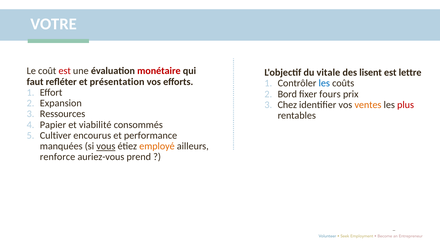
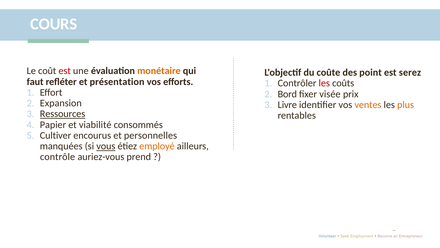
VOTRE: VOTRE -> COURS
monétaire colour: red -> orange
vitale: vitale -> coûte
lisent: lisent -> point
lettre: lettre -> serez
les at (324, 83) colour: blue -> red
fours: fours -> visée
Chez: Chez -> Livre
plus colour: red -> orange
Ressources underline: none -> present
performance: performance -> personnelles
renforce: renforce -> contrôle
